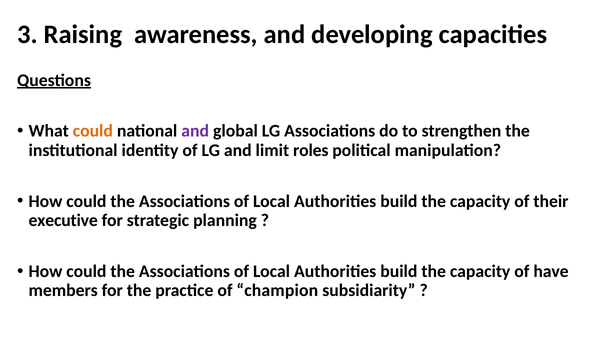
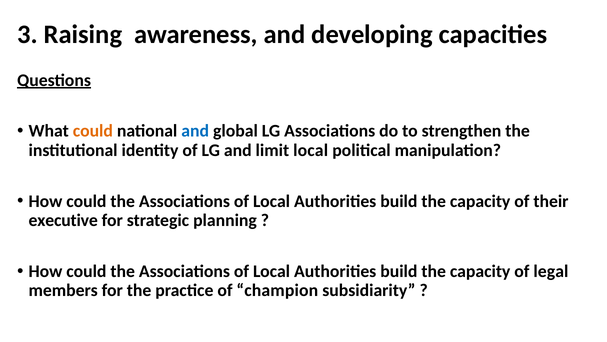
and at (195, 131) colour: purple -> blue
limit roles: roles -> local
have: have -> legal
